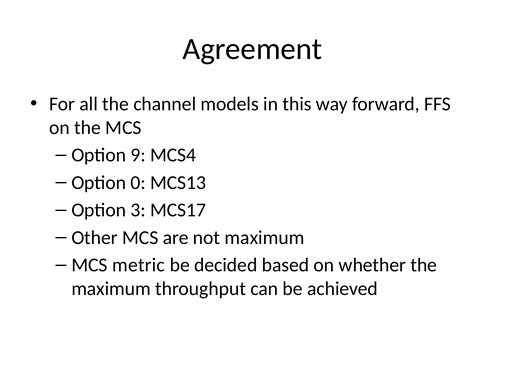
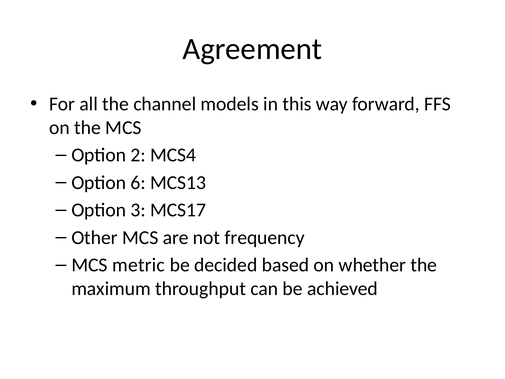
9: 9 -> 2
0: 0 -> 6
not maximum: maximum -> frequency
